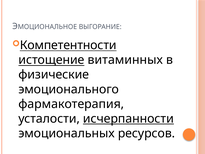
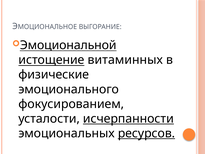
Компетентности: Компетентности -> Эмоциональной
фармакотерапия: фармакотерапия -> фокусированием
ресурсов underline: none -> present
